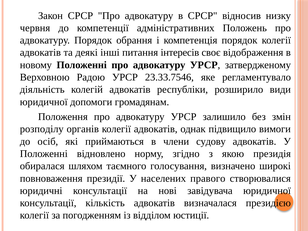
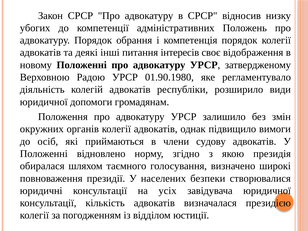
червня: червня -> убогих
23.33.7546: 23.33.7546 -> 01.90.1980
розподілу: розподілу -> окружних
правого: правого -> безпеки
нові: нові -> усіх
